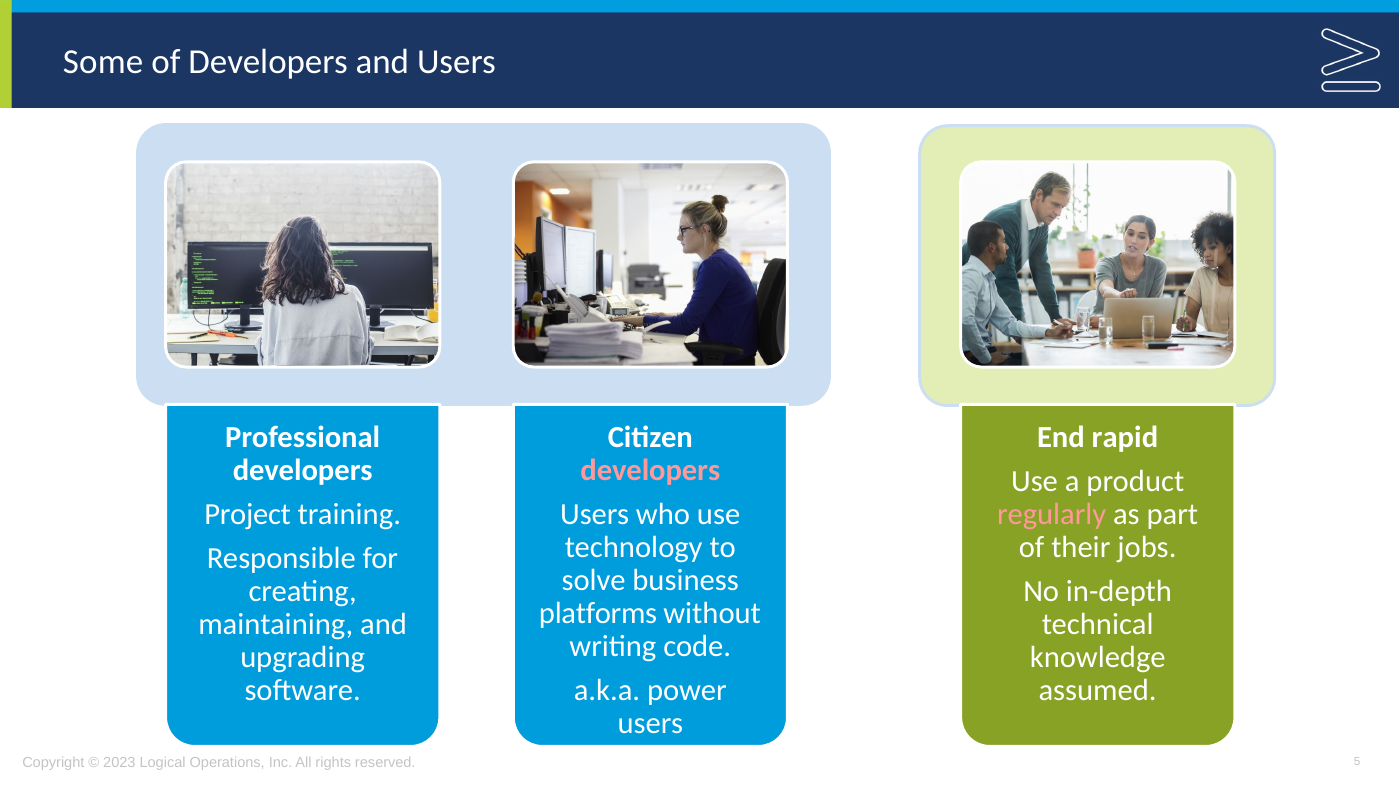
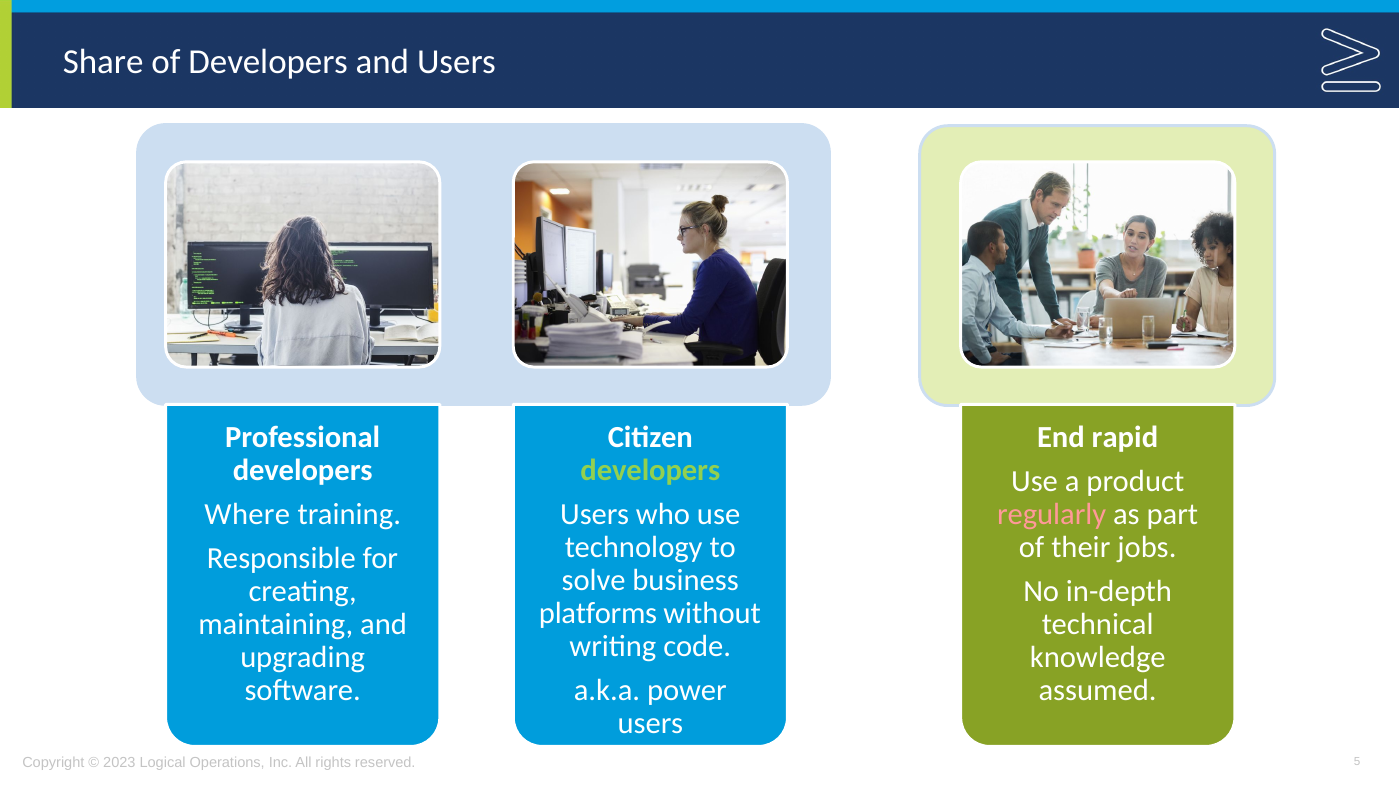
Some: Some -> Share
developers at (650, 471) colour: pink -> light green
Project: Project -> Where
